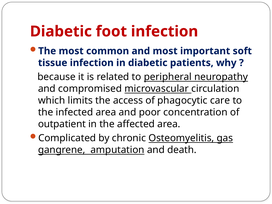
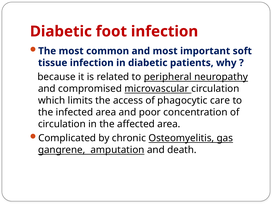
outpatient at (62, 124): outpatient -> circulation
